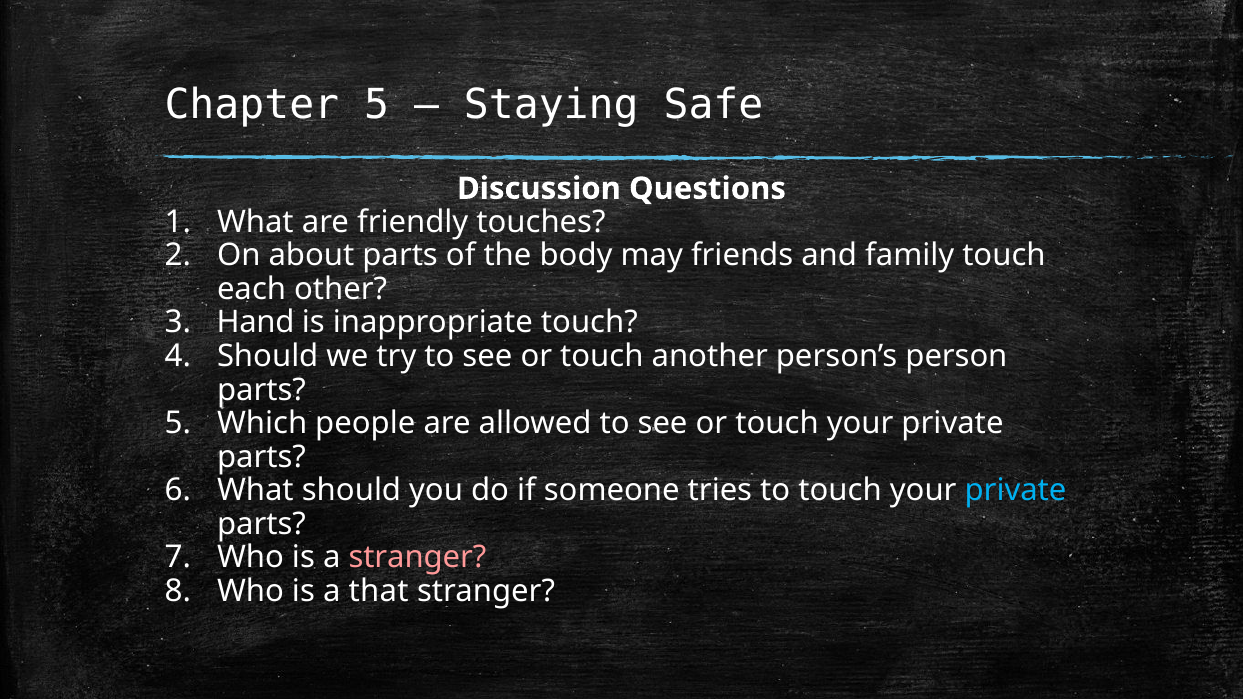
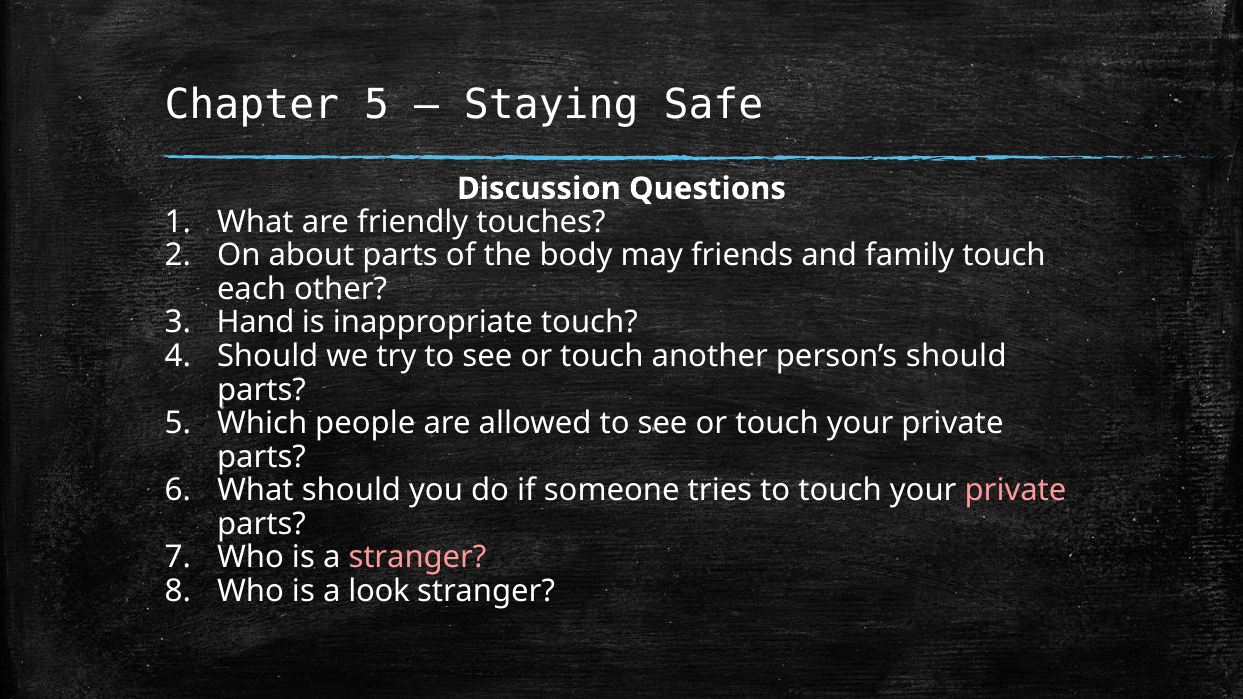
person’s person: person -> should
private at (1016, 491) colour: light blue -> pink
that: that -> look
